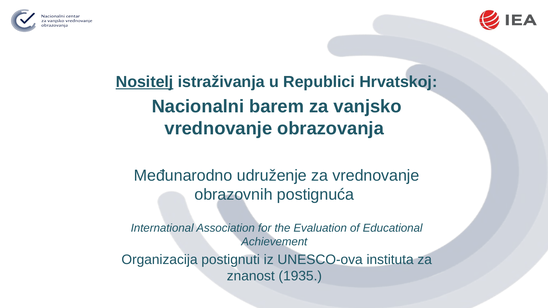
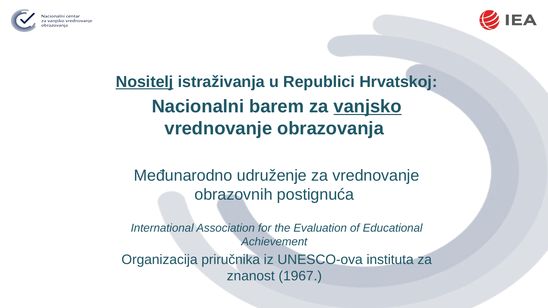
vanjsko underline: none -> present
postignuti: postignuti -> priručnika
1935: 1935 -> 1967
